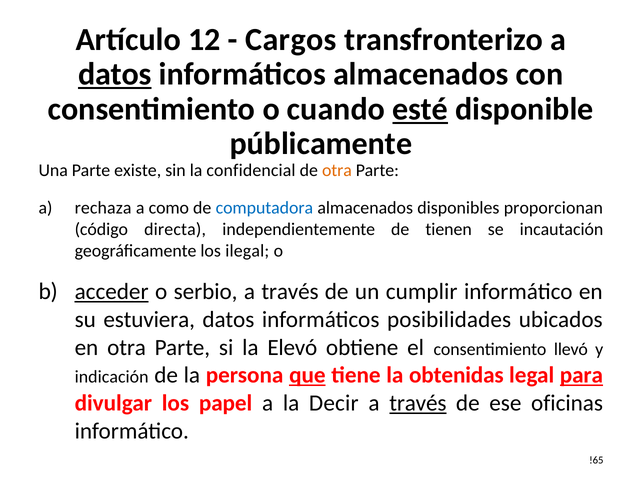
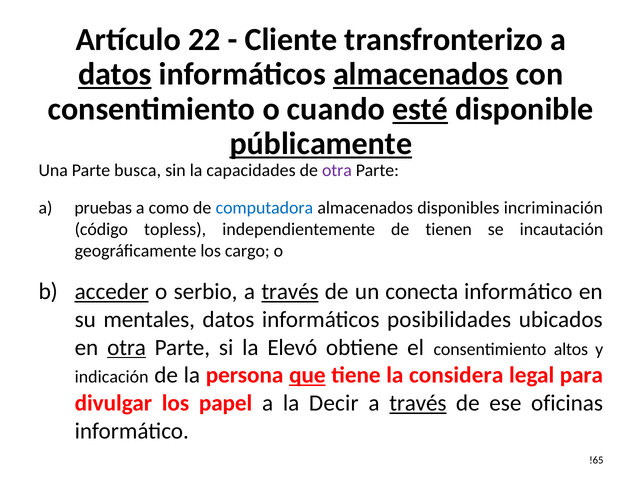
12: 12 -> 22
Cargos: Cargos -> Cliente
almacenados at (421, 74) underline: none -> present
públicamente underline: none -> present
existe: existe -> busca
confidencial: confidencial -> capacidades
otra at (337, 170) colour: orange -> purple
rechaza: rechaza -> pruebas
proporcionan: proporcionan -> incriminación
directa: directa -> topless
ilegal: ilegal -> cargo
través at (290, 292) underline: none -> present
cumplir: cumplir -> conecta
estuviera: estuviera -> mentales
otra at (127, 347) underline: none -> present
llevó: llevó -> altos
obtenidas: obtenidas -> considera
para underline: present -> none
